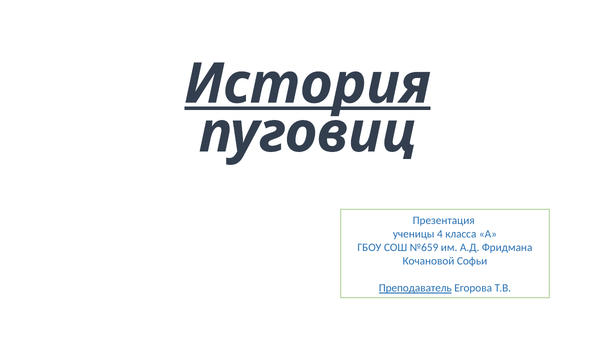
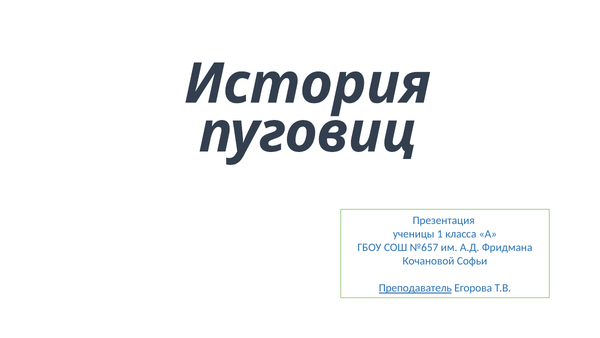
История underline: present -> none
4: 4 -> 1
№659: №659 -> №657
